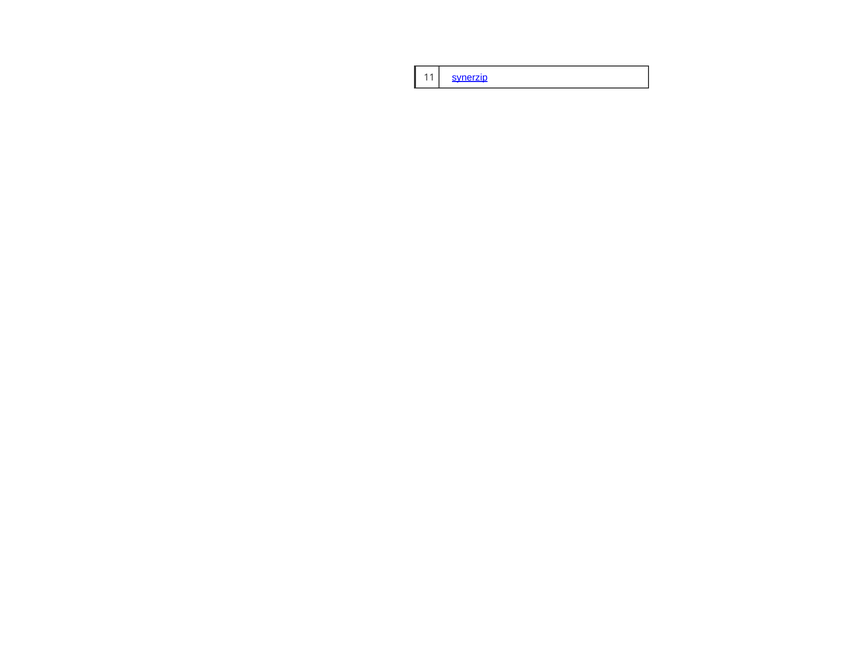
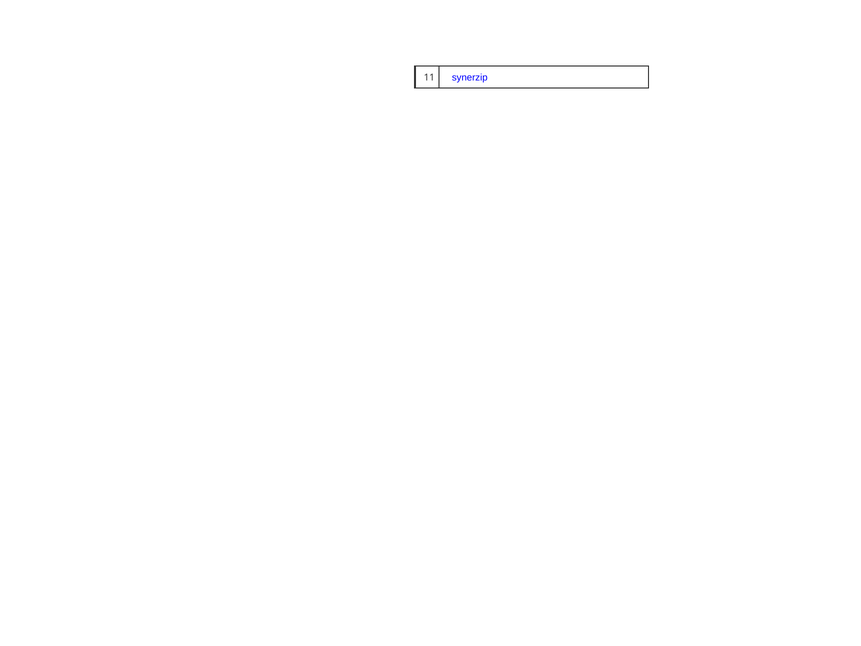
synerzip underline: present -> none
